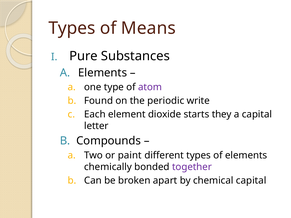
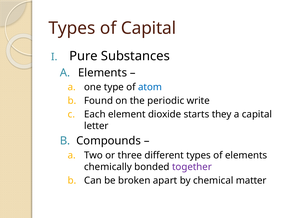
of Means: Means -> Capital
atom colour: purple -> blue
paint: paint -> three
chemical capital: capital -> matter
